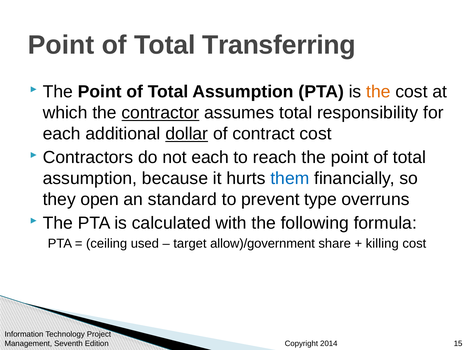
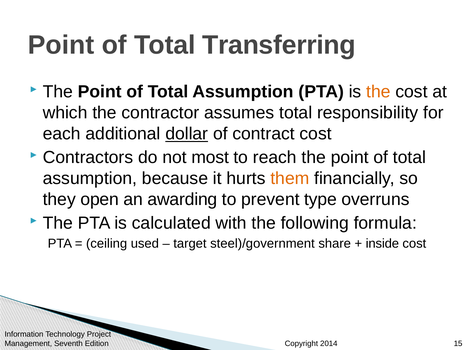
contractor underline: present -> none
not each: each -> most
them colour: blue -> orange
standard: standard -> awarding
allow)/government: allow)/government -> steel)/government
killing: killing -> inside
